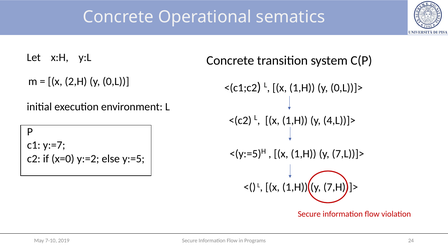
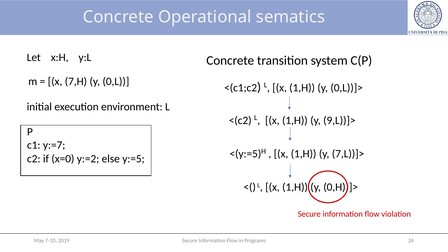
2,H: 2,H -> 7,H
4,L))]>: 4,L))]> -> 9,L))]>
7,H))]>: 7,H))]> -> 0,H))]>
